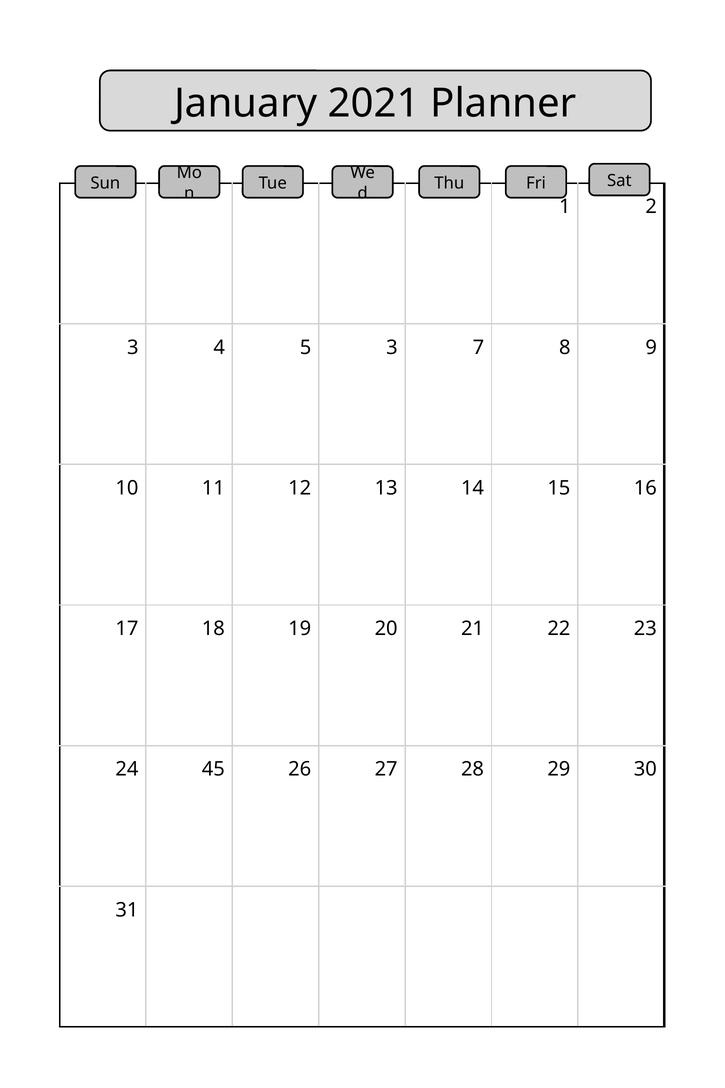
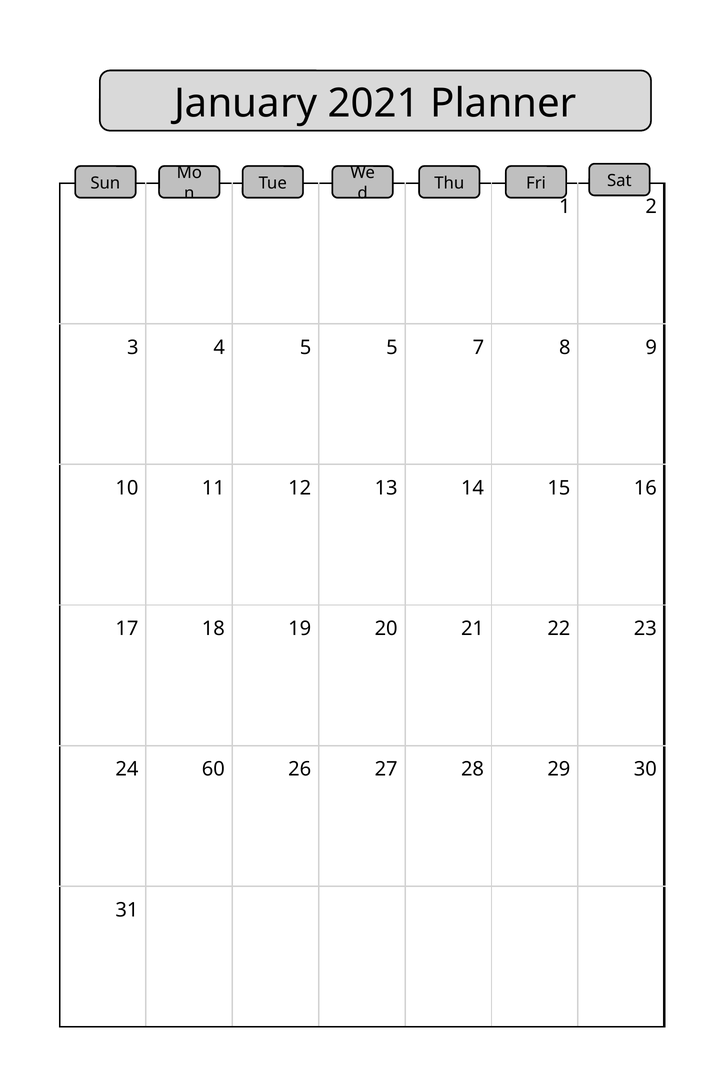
5 3: 3 -> 5
45: 45 -> 60
